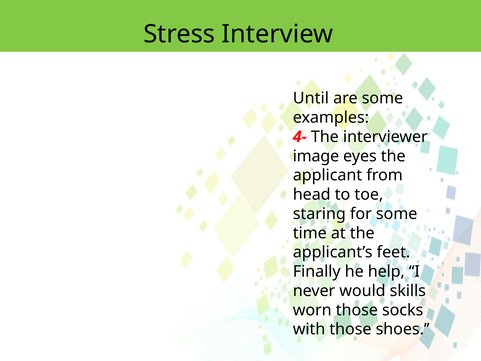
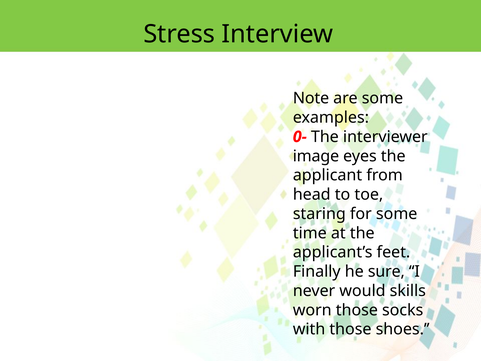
Until: Until -> Note
4-: 4- -> 0-
help: help -> sure
